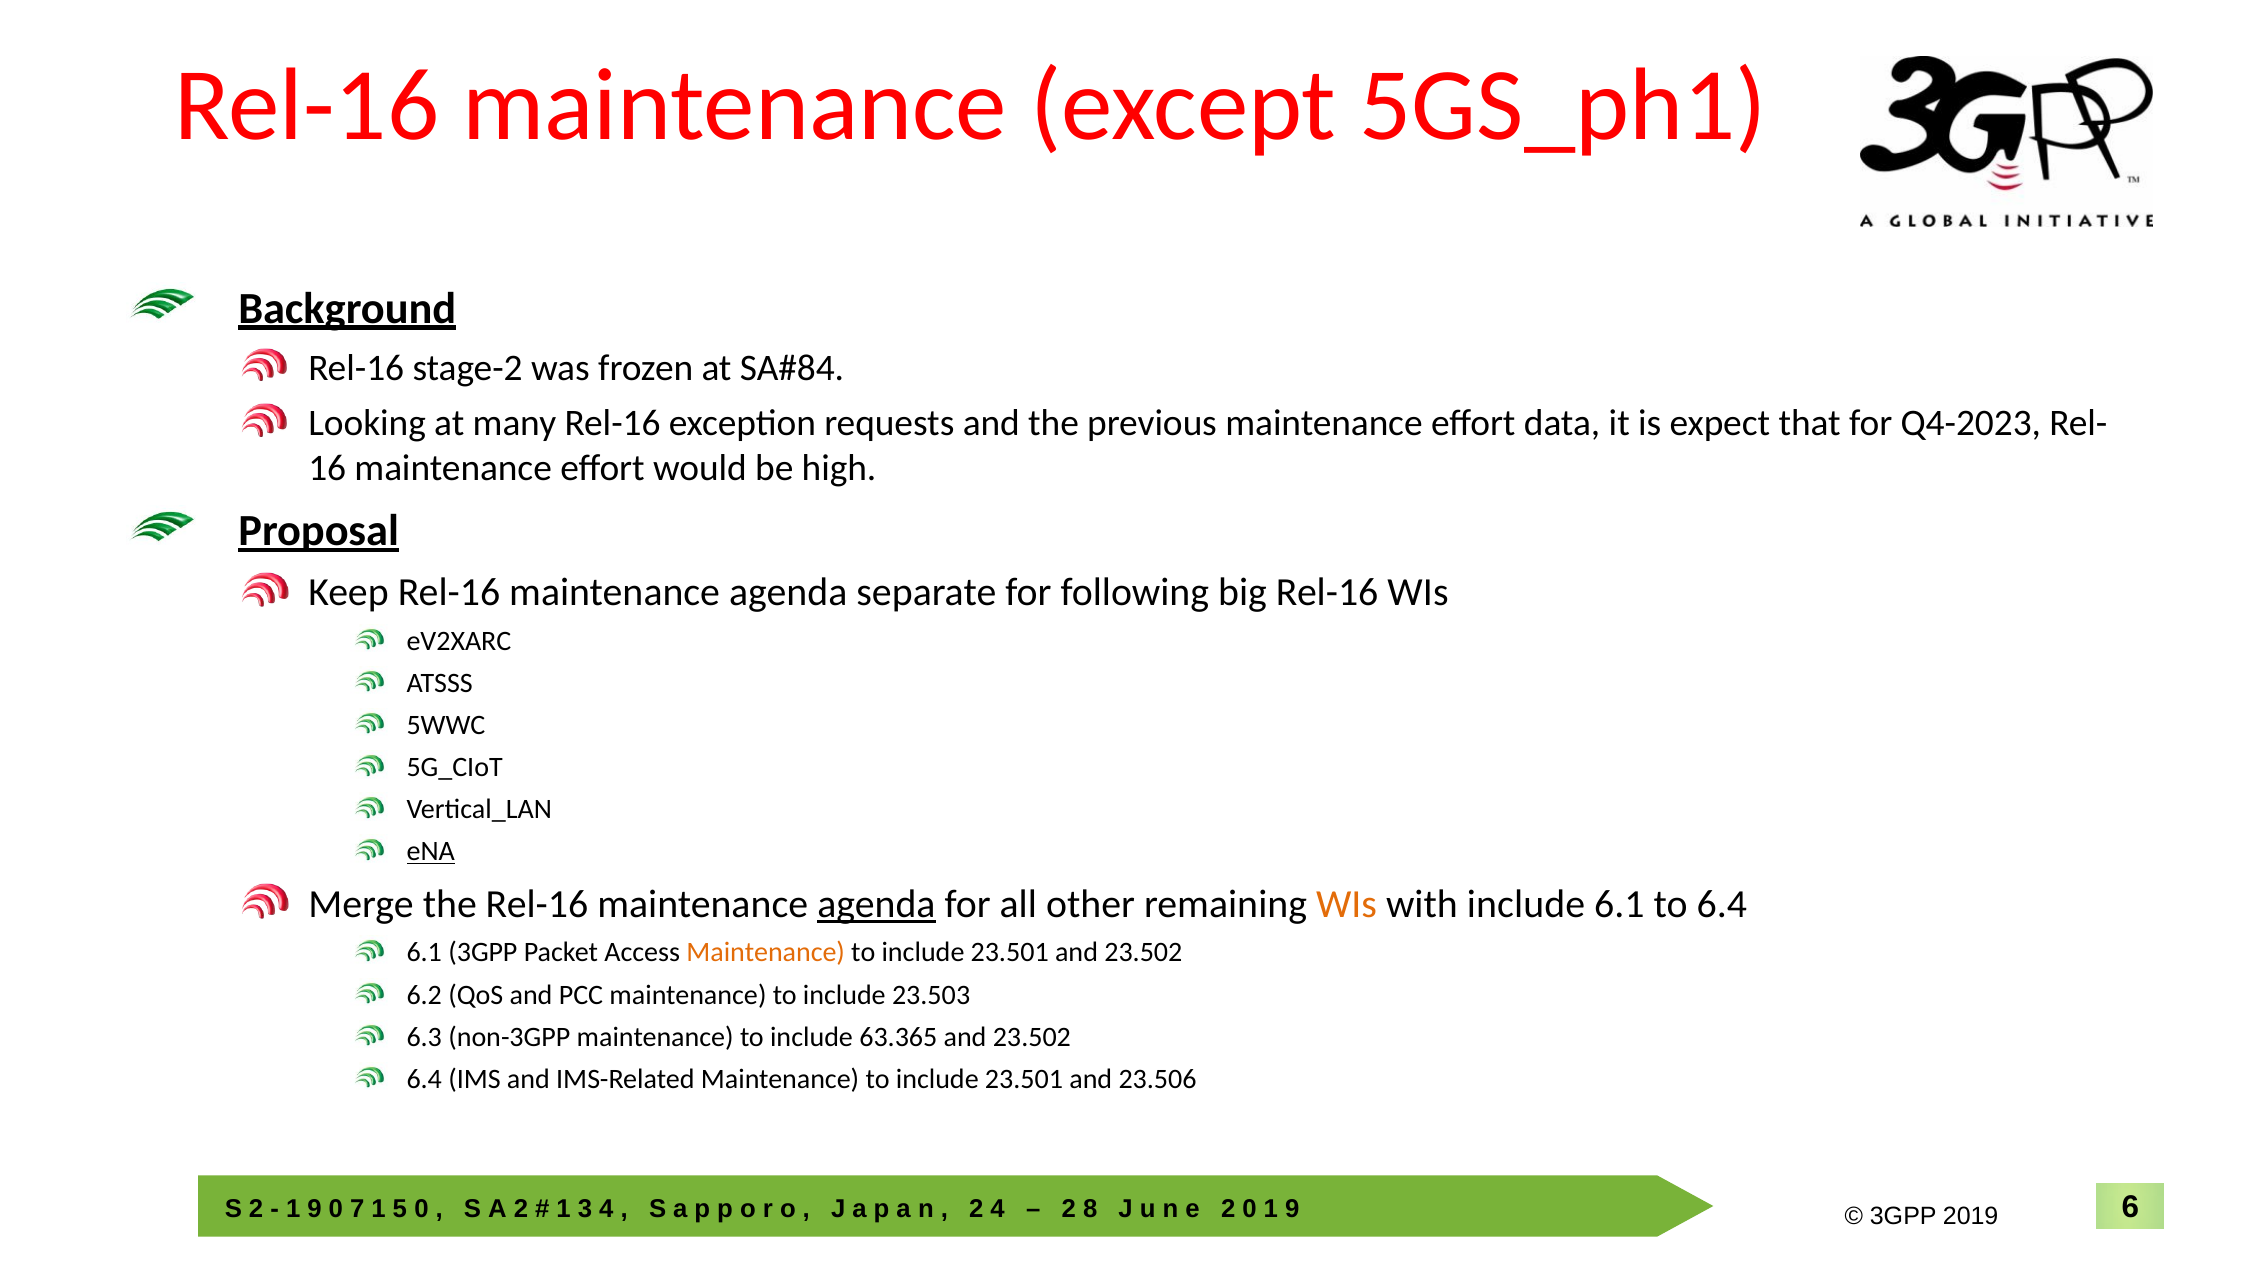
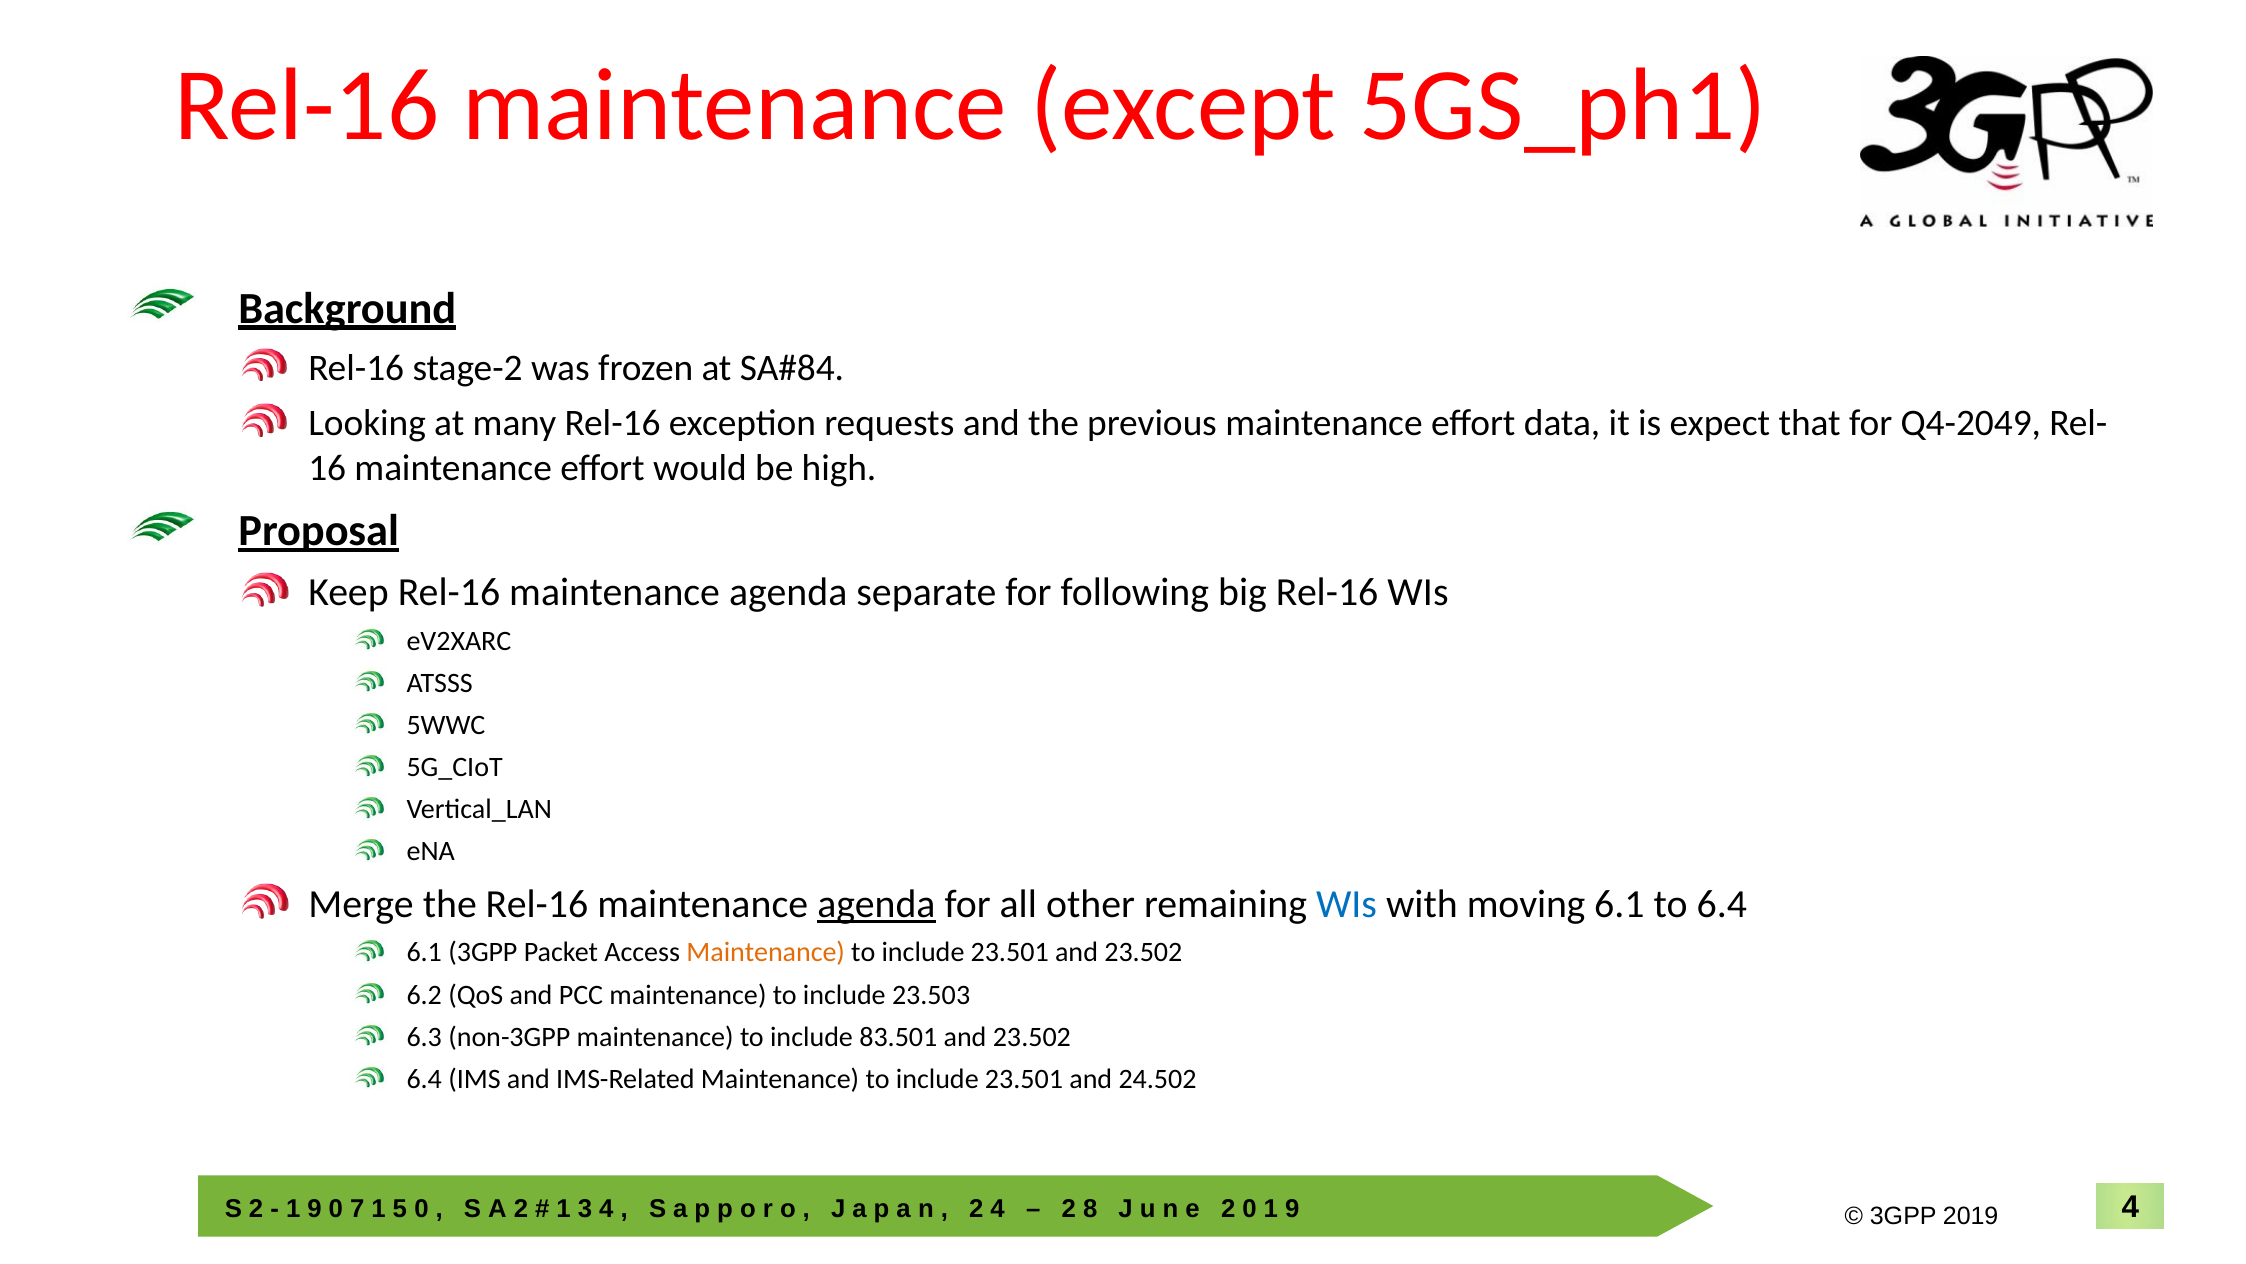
Q4-2023: Q4-2023 -> Q4-2049
eNA underline: present -> none
WIs at (1347, 904) colour: orange -> blue
with include: include -> moving
63.365: 63.365 -> 83.501
23.506: 23.506 -> 24.502
6 at (2130, 1207): 6 -> 4
